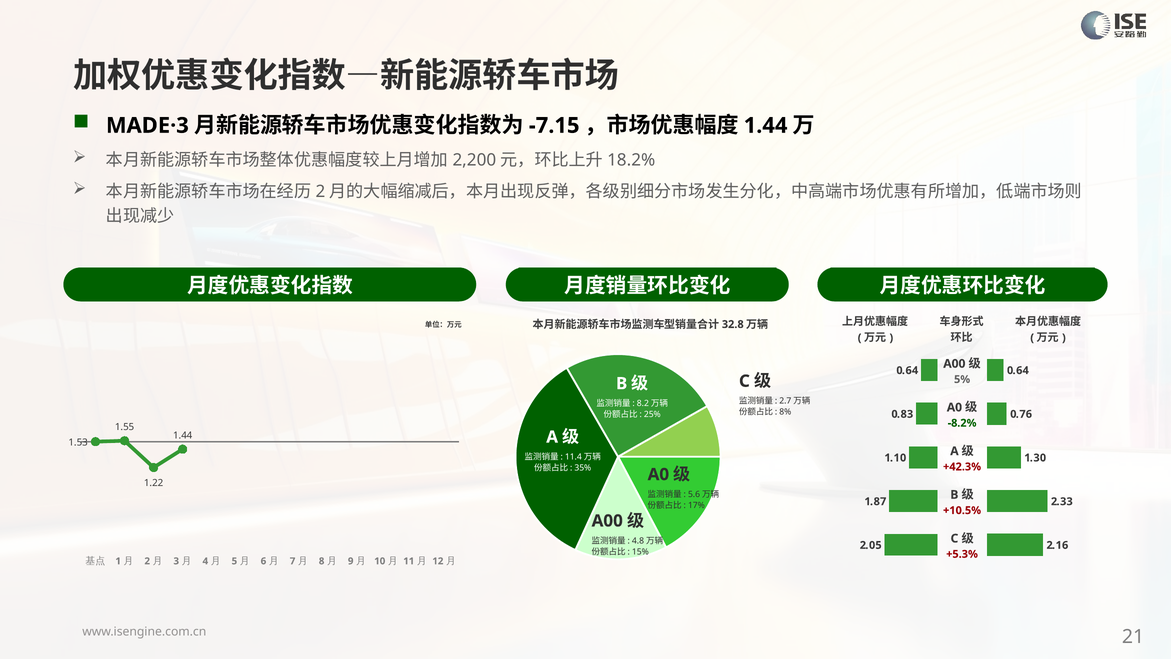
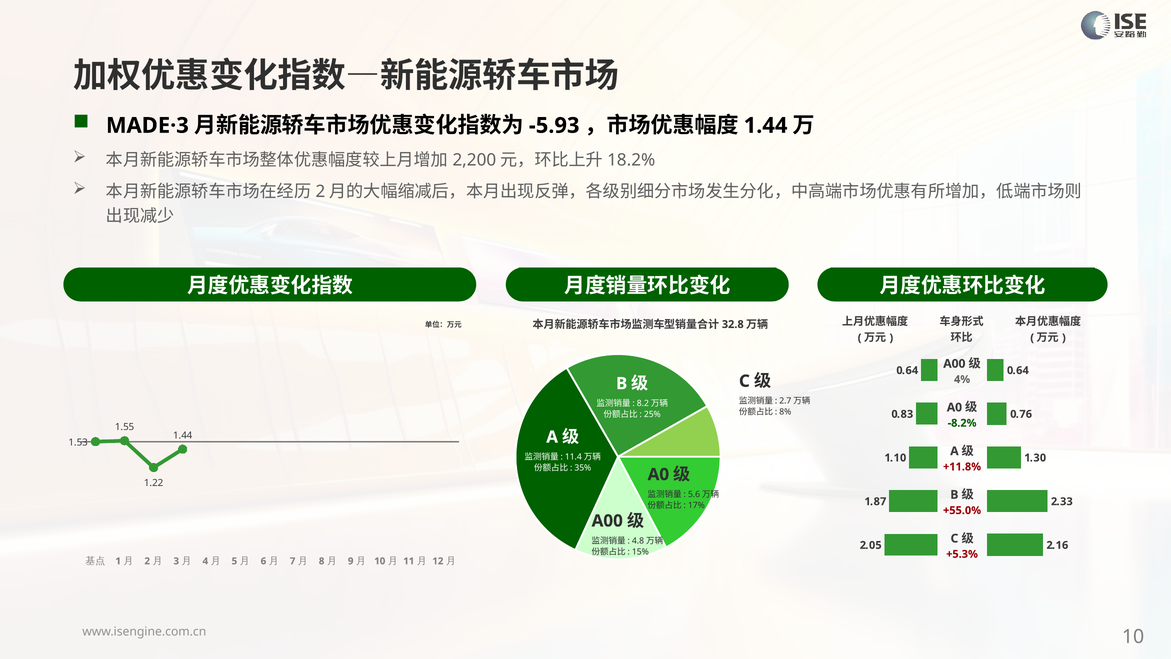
-7.15: -7.15 -> -5.93
5%: 5% -> 4%
+42.3%: +42.3% -> +11.8%
+10.5%: +10.5% -> +55.0%
21 at (1133, 636): 21 -> 10
